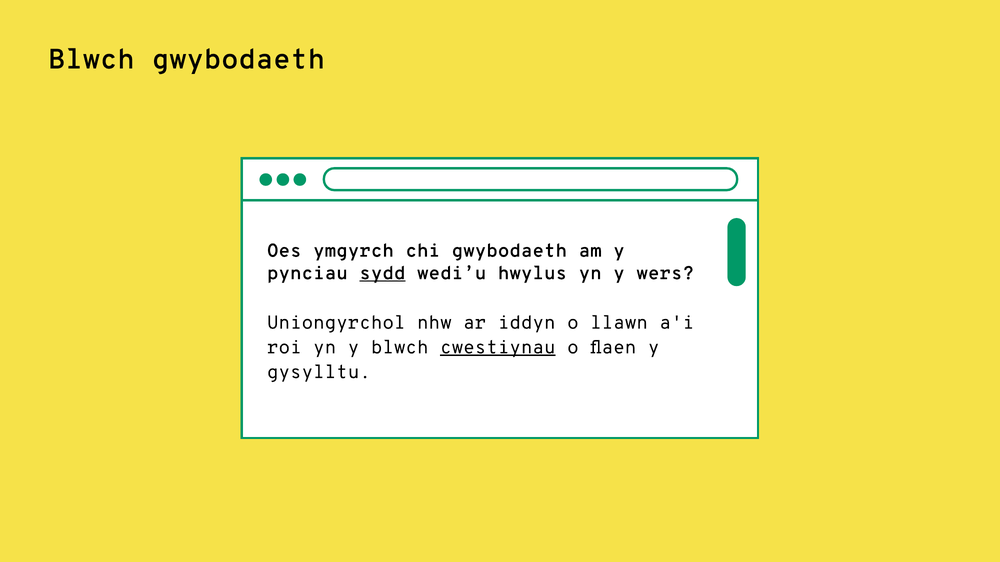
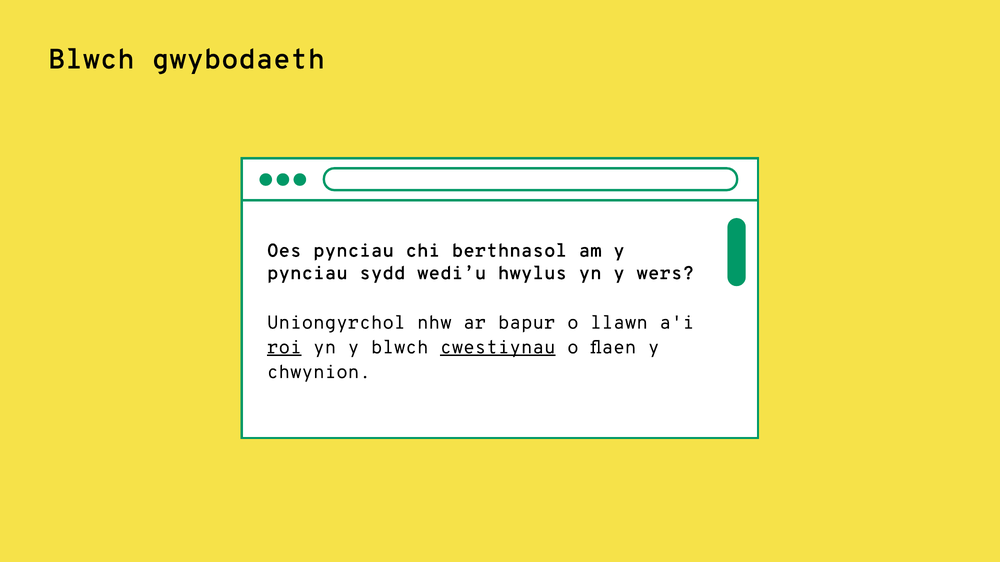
Oes ymgyrch: ymgyrch -> pynciau
chi gwybodaeth: gwybodaeth -> berthnasol
sydd underline: present -> none
iddyn: iddyn -> bapur
roi underline: none -> present
gysylltu: gysylltu -> chwynion
